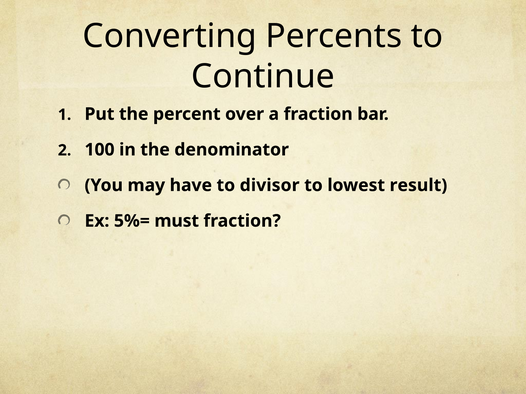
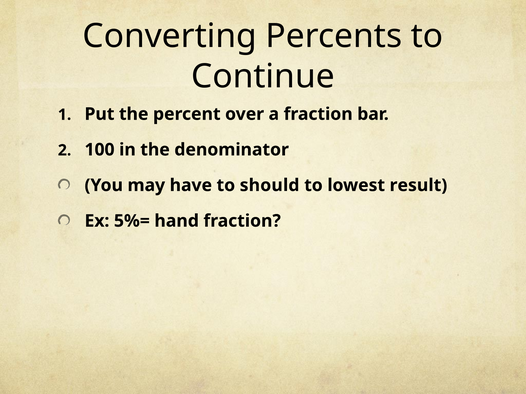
divisor: divisor -> should
must: must -> hand
